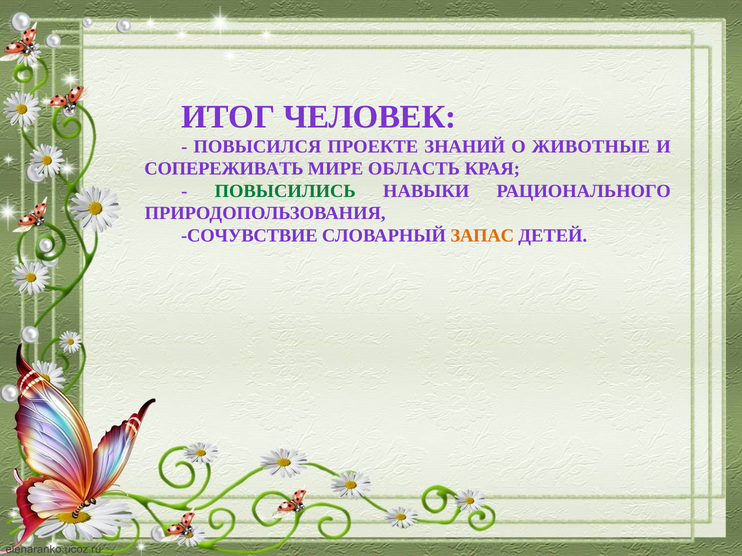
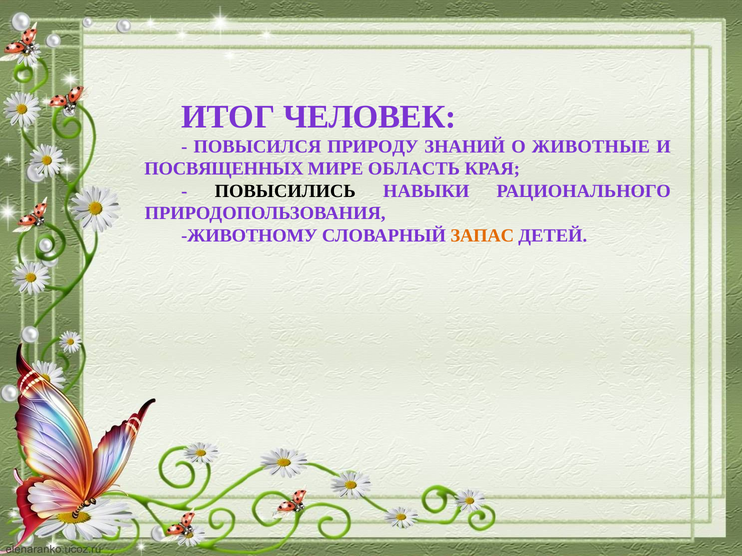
ПРОЕКТЕ: ПРОЕКТЕ -> ПРИРОДУ
СОПЕРЕЖИВАТЬ: СОПЕРЕЖИВАТЬ -> ПОСВЯЩЕННЫХ
ПОВЫСИЛИСЬ colour: green -> black
СОЧУВСТВИЕ: СОЧУВСТВИЕ -> ЖИВОТНОМУ
